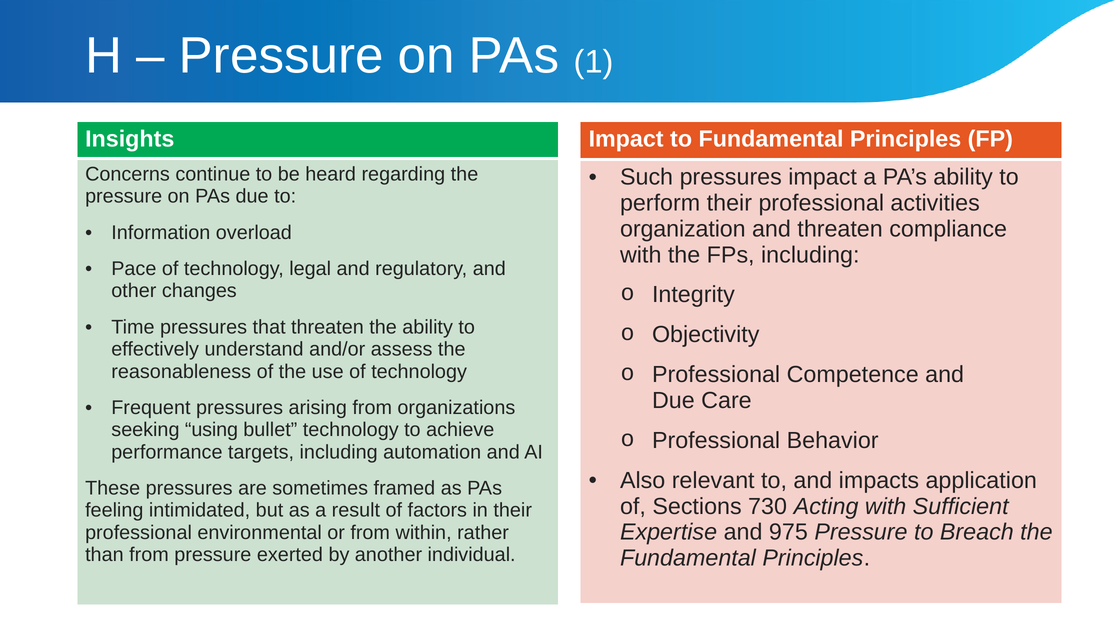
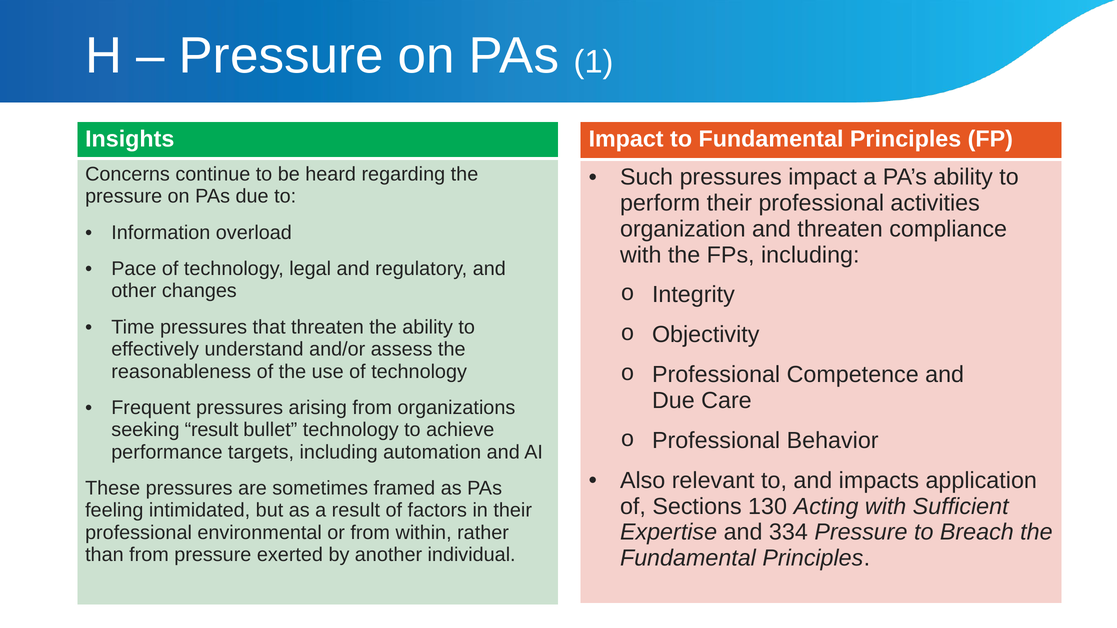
seeking using: using -> result
730: 730 -> 130
975: 975 -> 334
